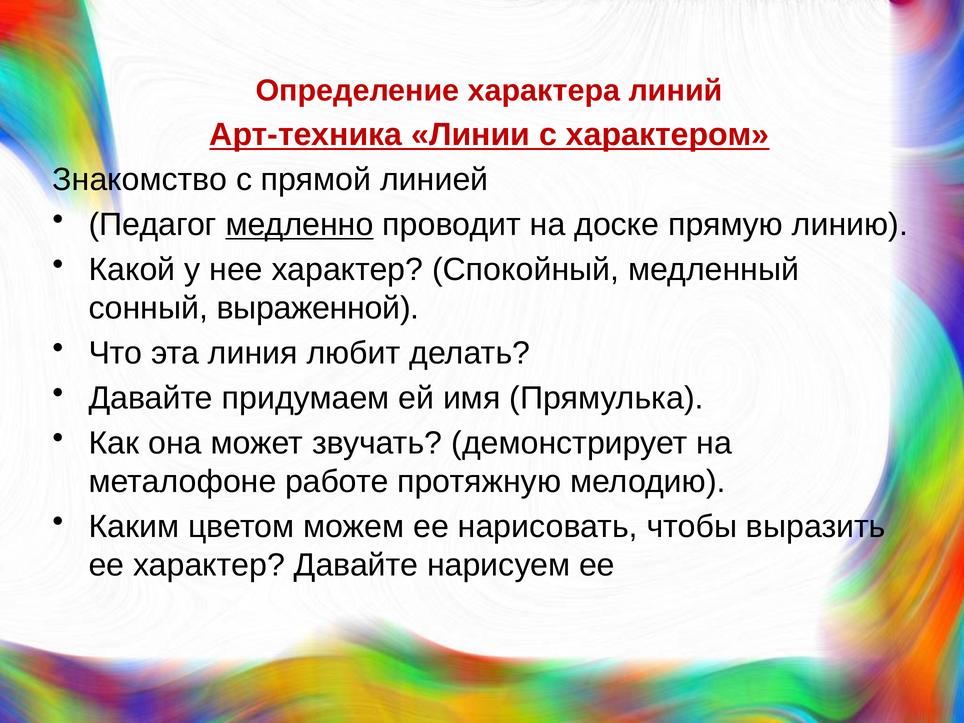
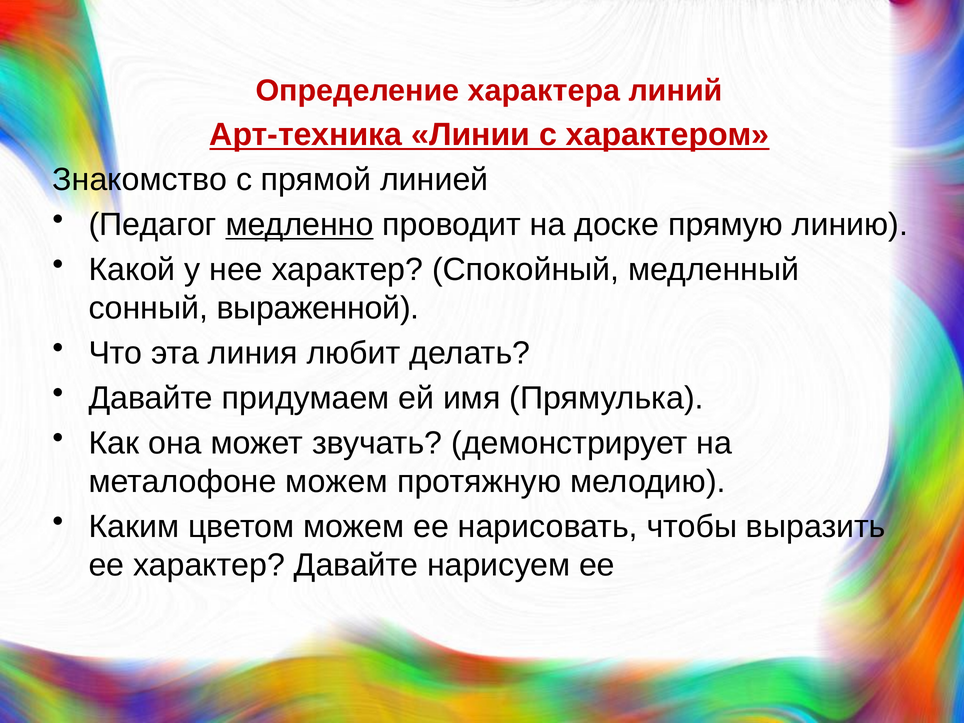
металофоне работе: работе -> можем
